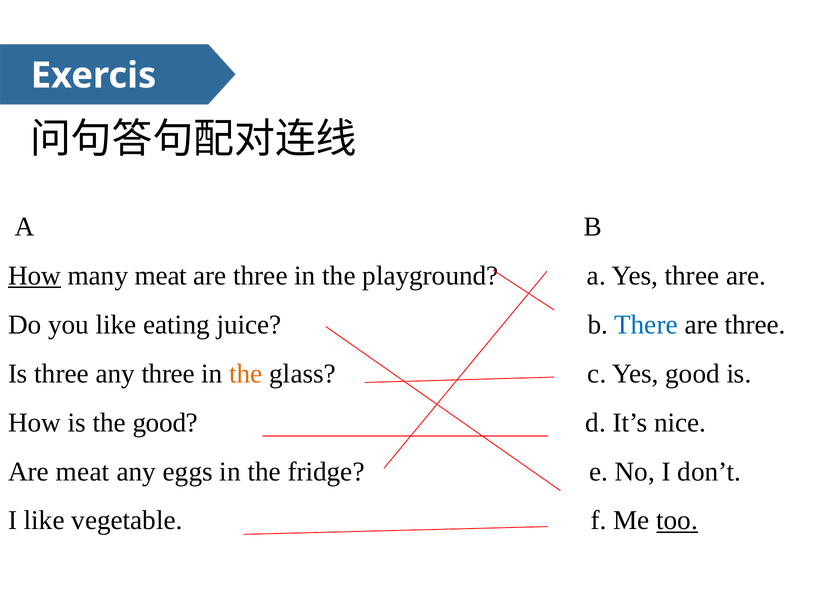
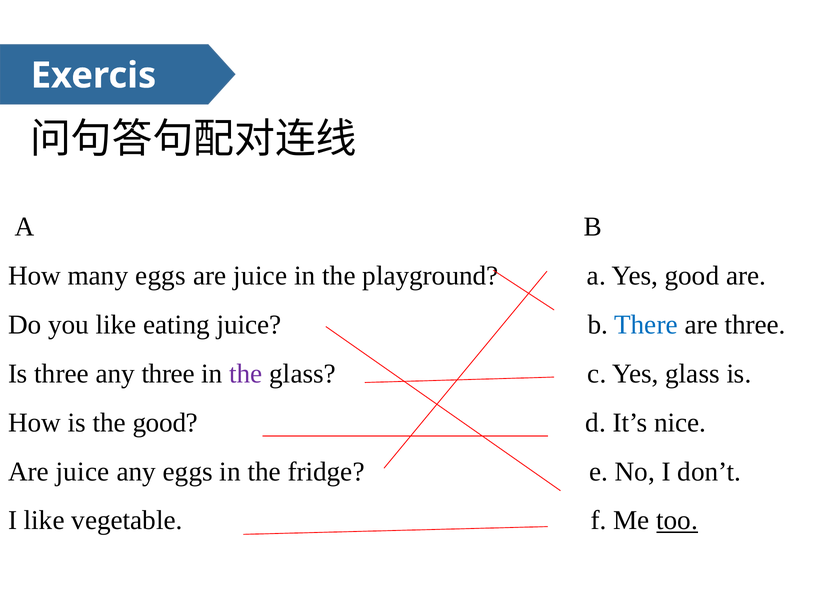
How at (34, 276) underline: present -> none
many meat: meat -> eggs
three at (260, 276): three -> juice
Yes three: three -> good
the at (246, 374) colour: orange -> purple
Yes good: good -> glass
meat at (83, 472): meat -> juice
